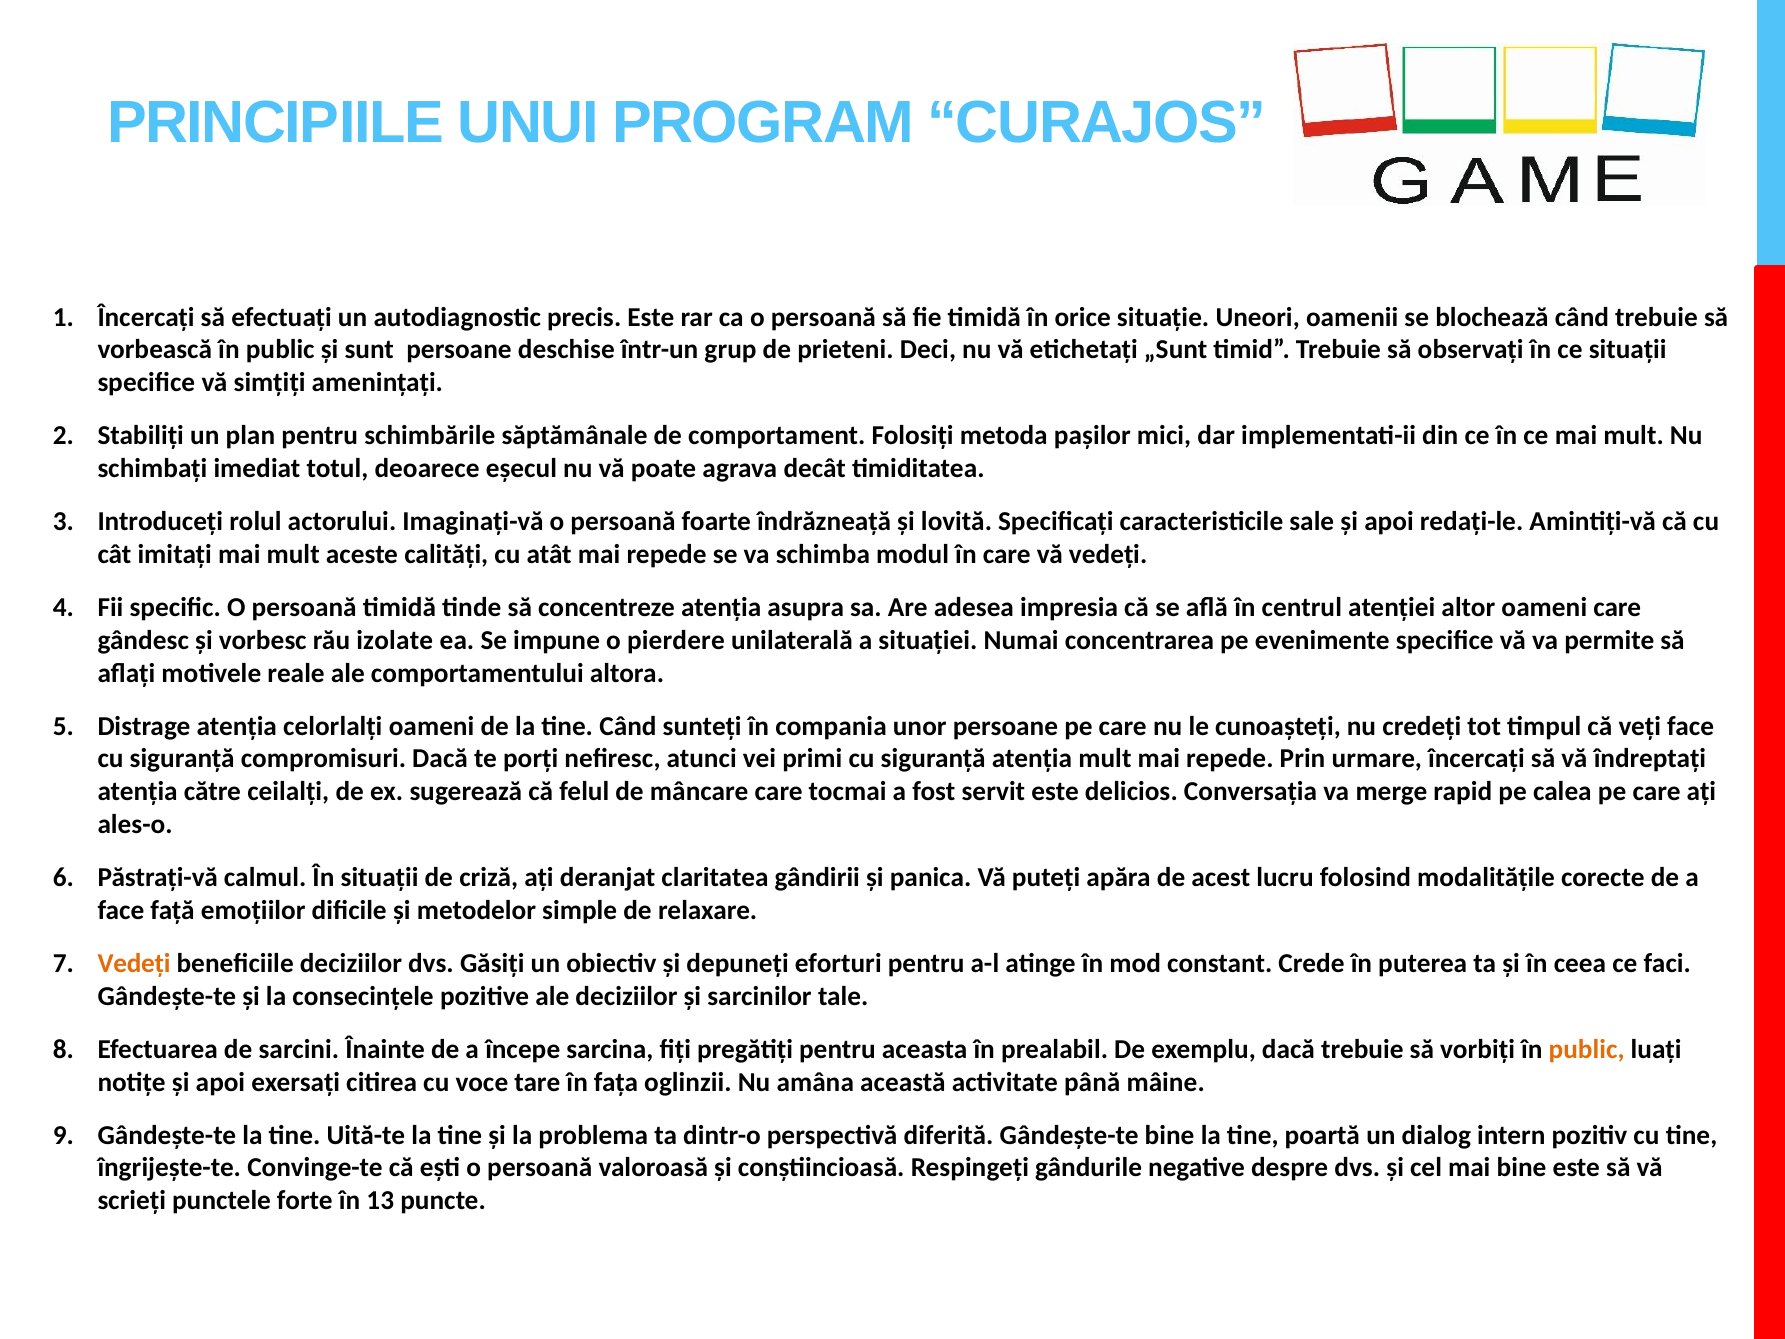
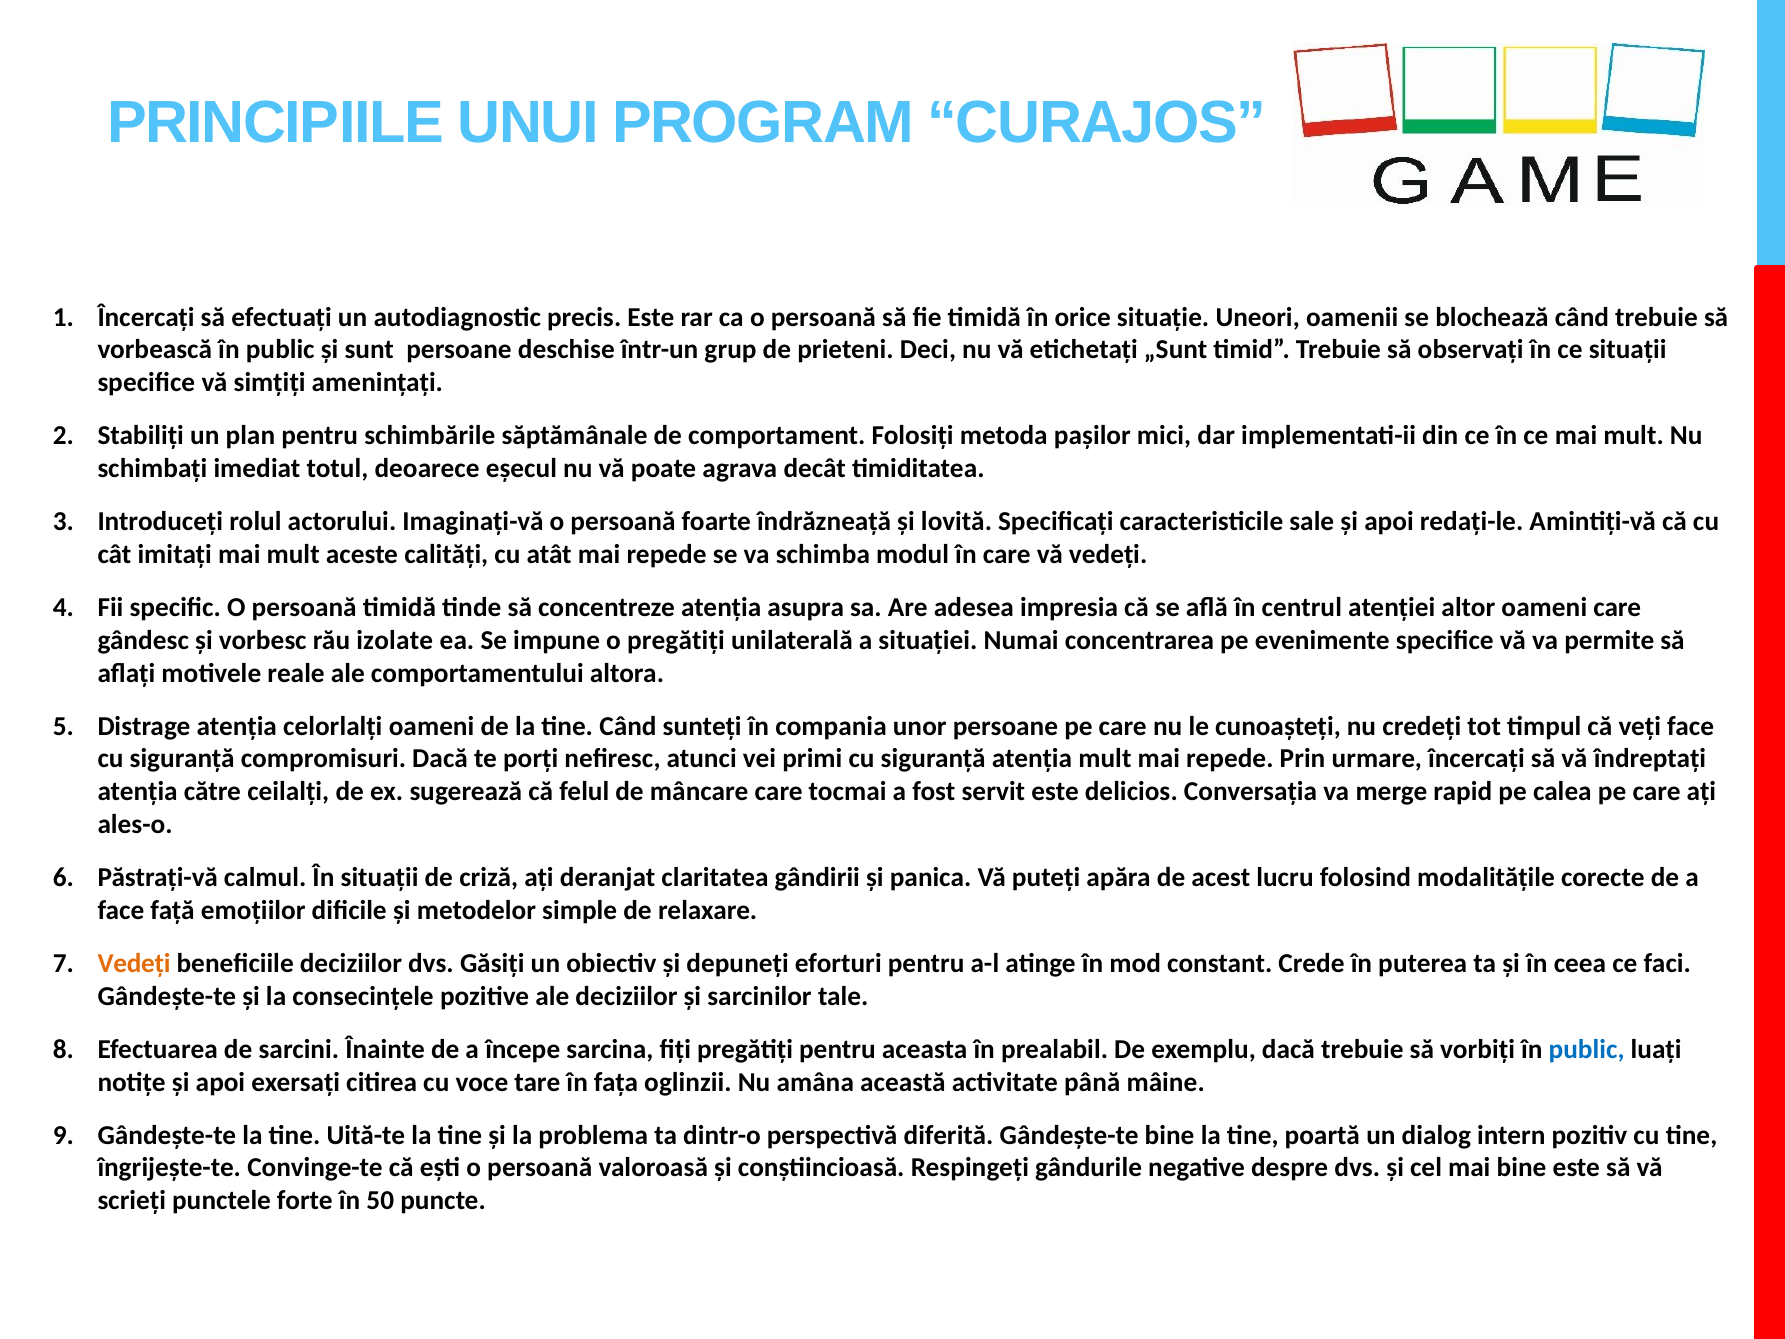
o pierdere: pierdere -> pregătiți
public at (1587, 1049) colour: orange -> blue
13: 13 -> 50
